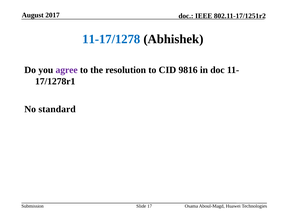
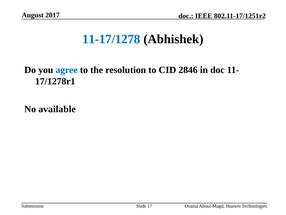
agree colour: purple -> blue
9816: 9816 -> 2846
standard: standard -> available
